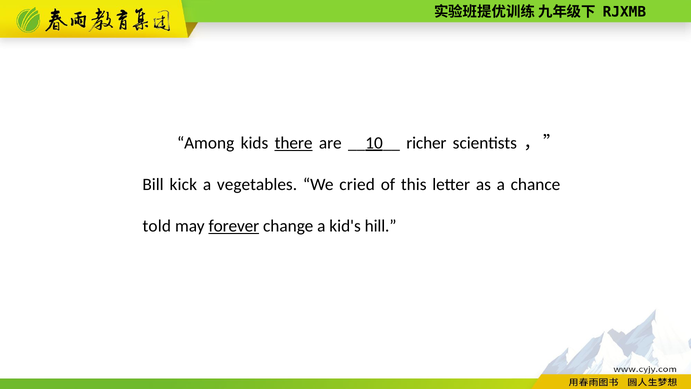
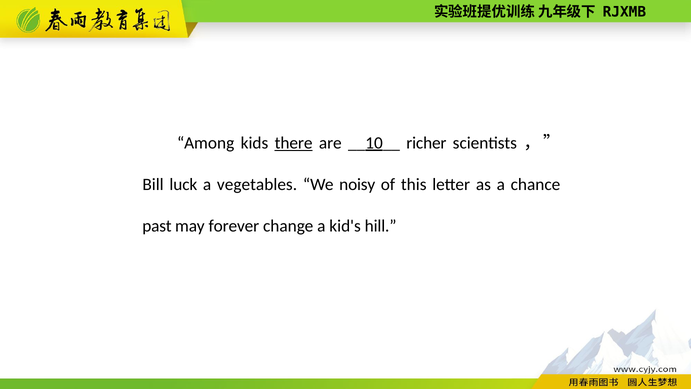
kick: kick -> luck
cried: cried -> noisy
told: told -> past
forever underline: present -> none
